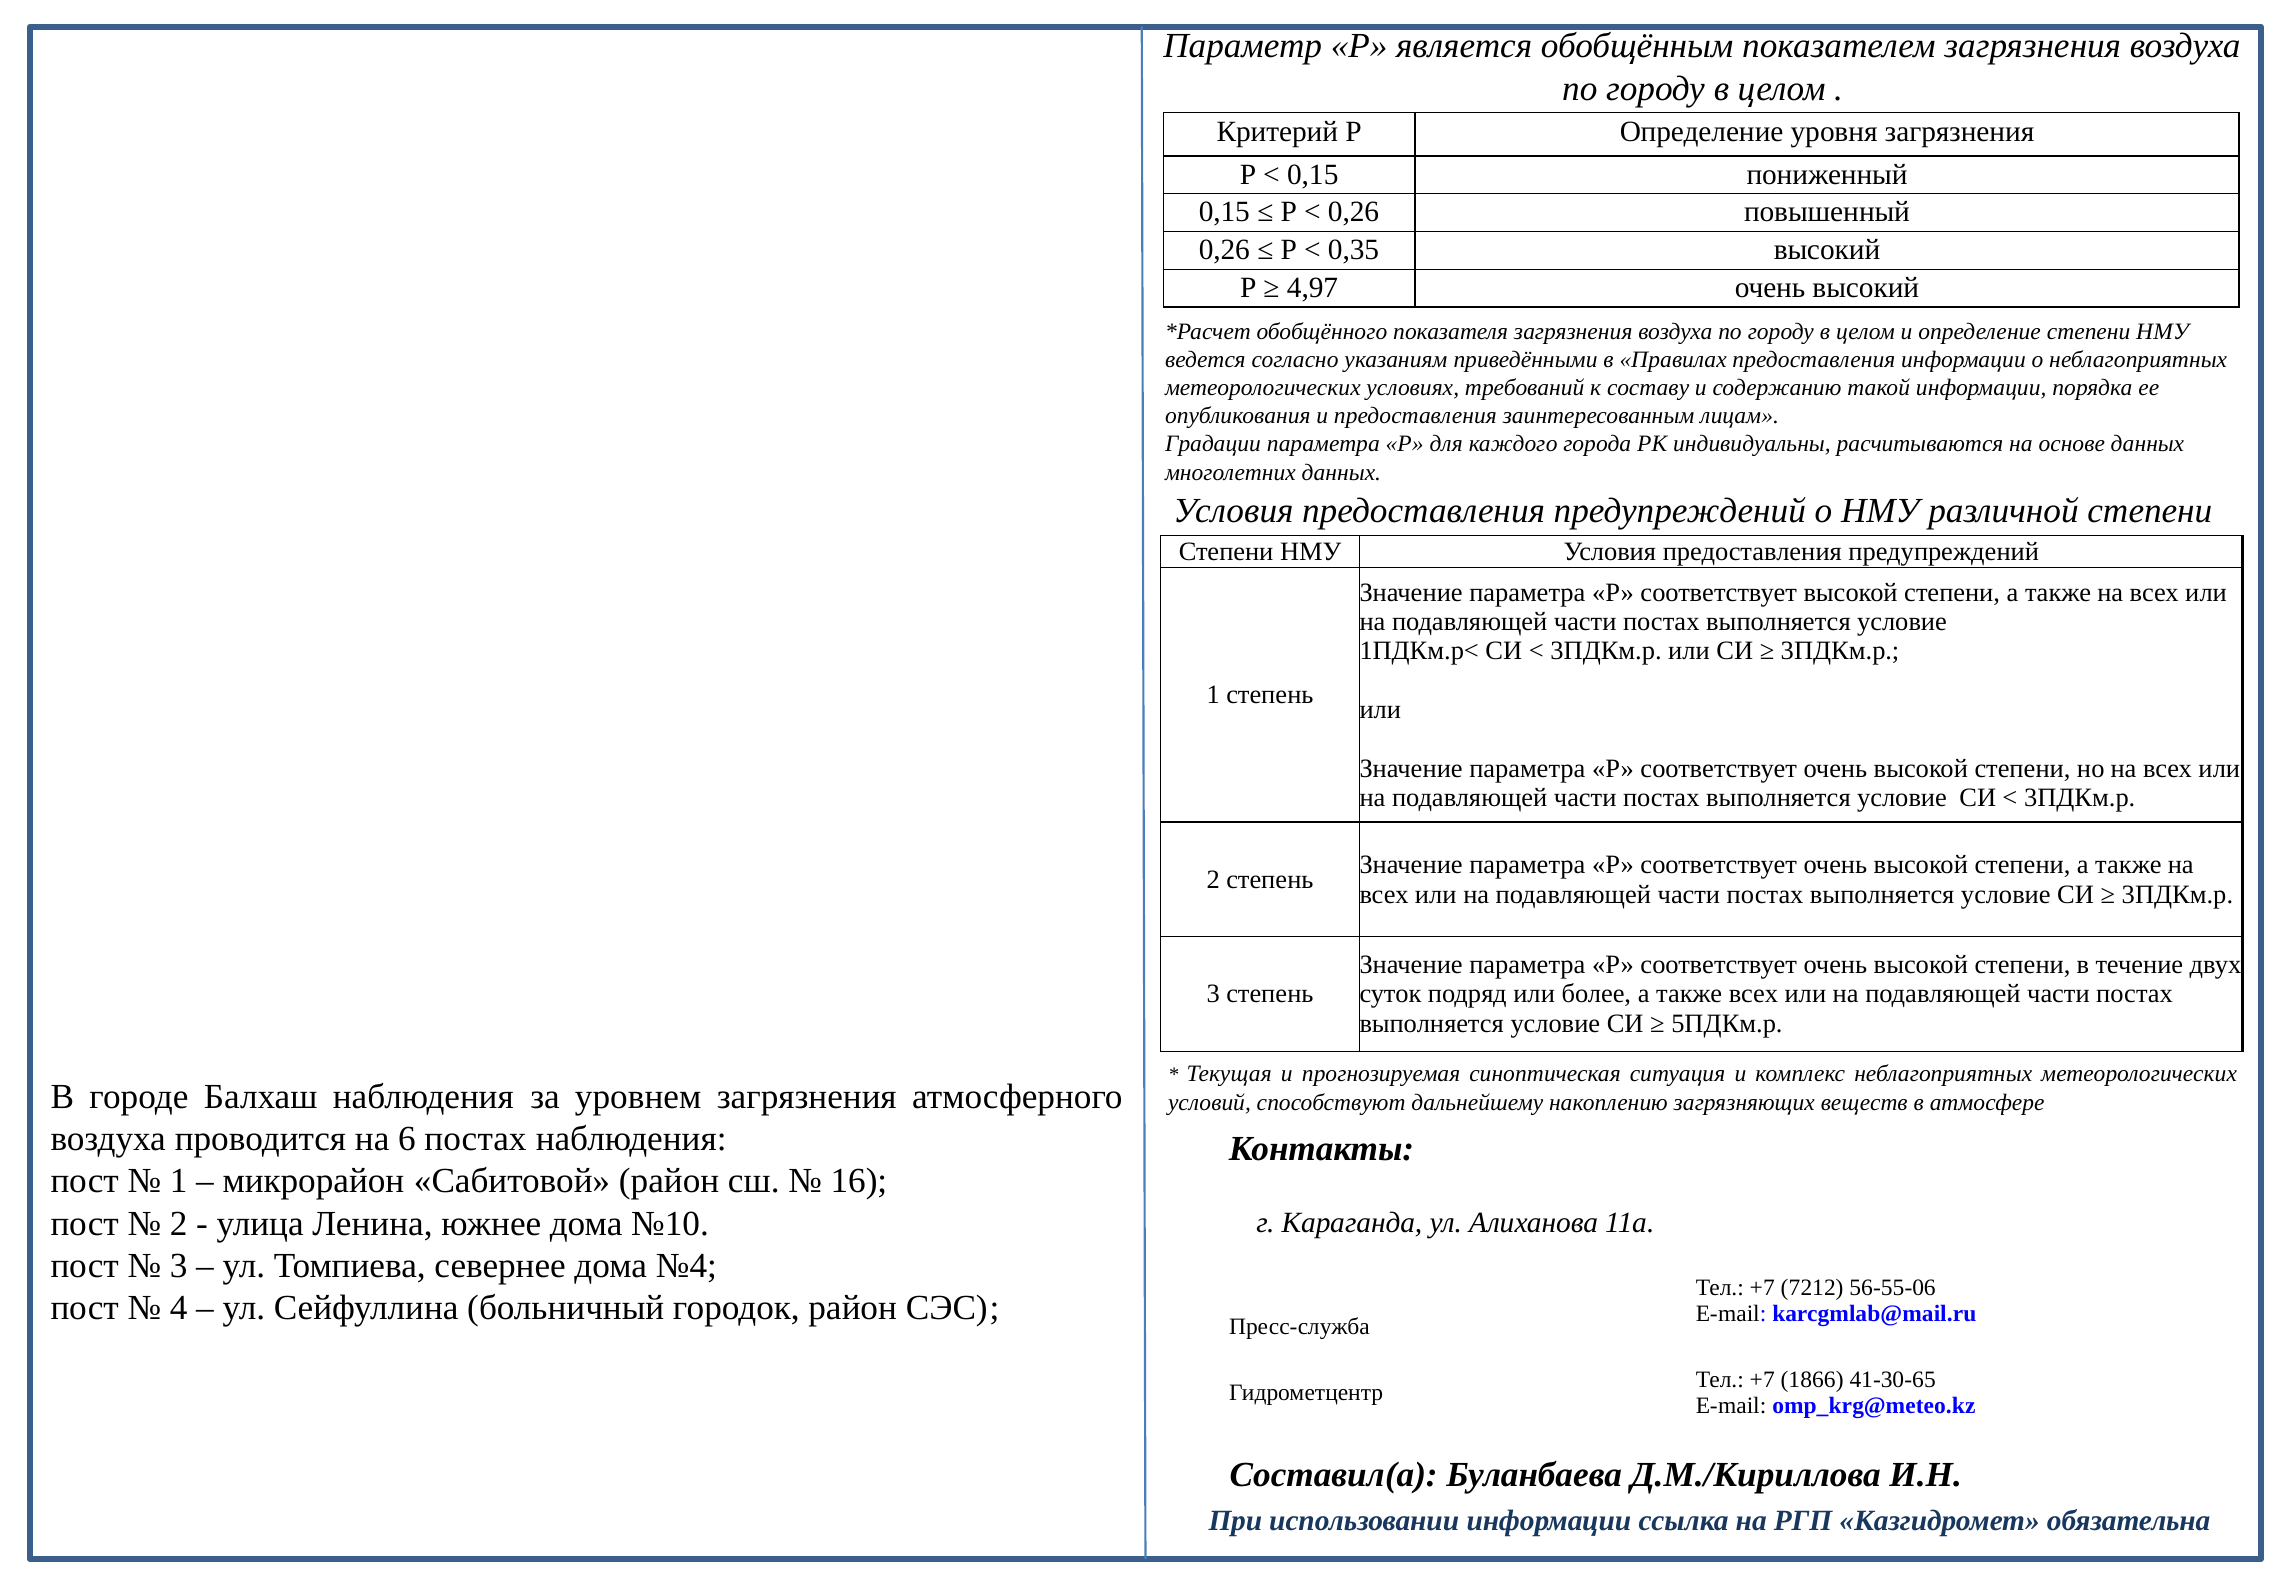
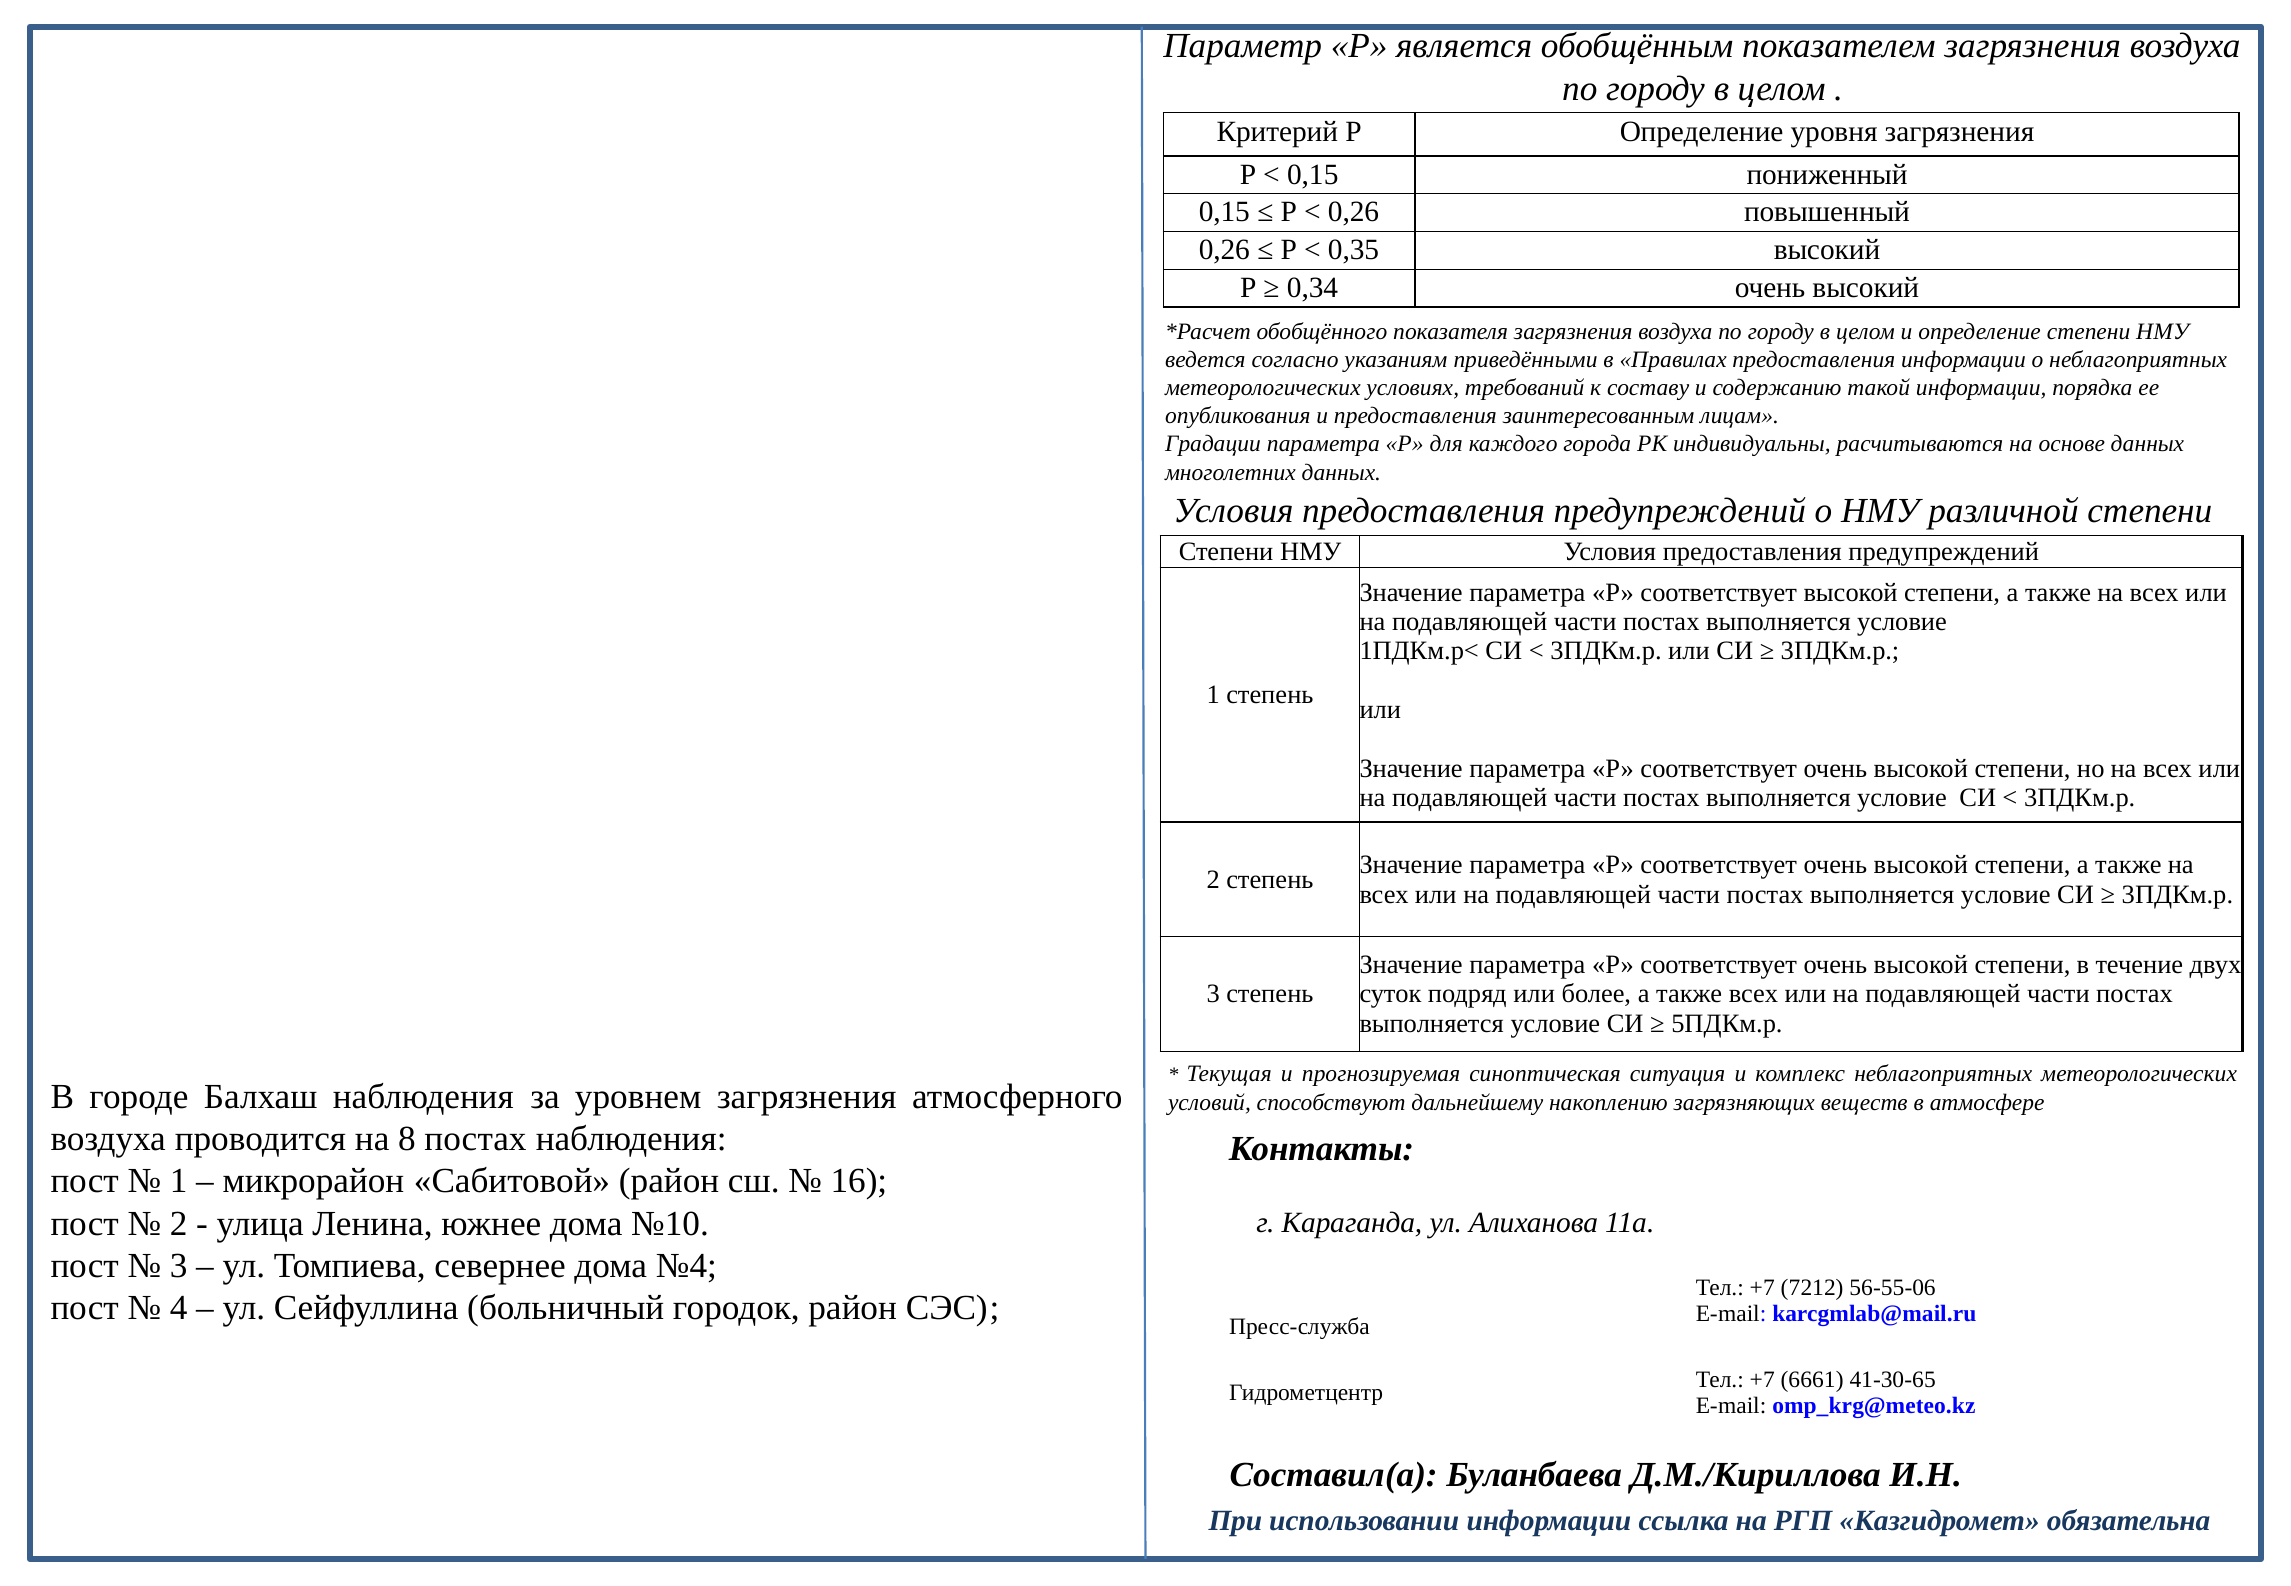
4,97: 4,97 -> 0,34
6: 6 -> 8
1866: 1866 -> 6661
